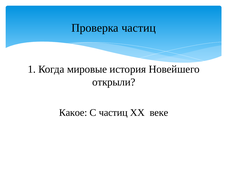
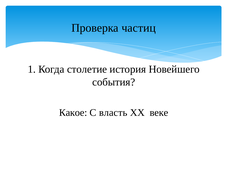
мировые: мировые -> столетие
открыли: открыли -> события
С частиц: частиц -> власть
